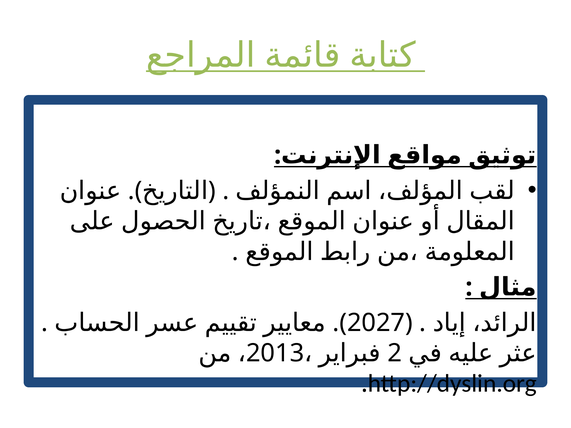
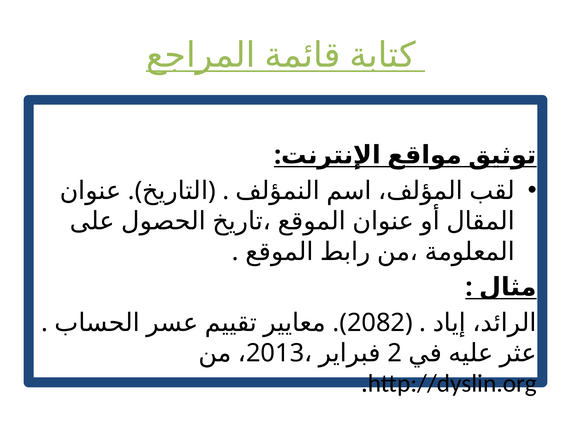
2027: 2027 -> 2082
